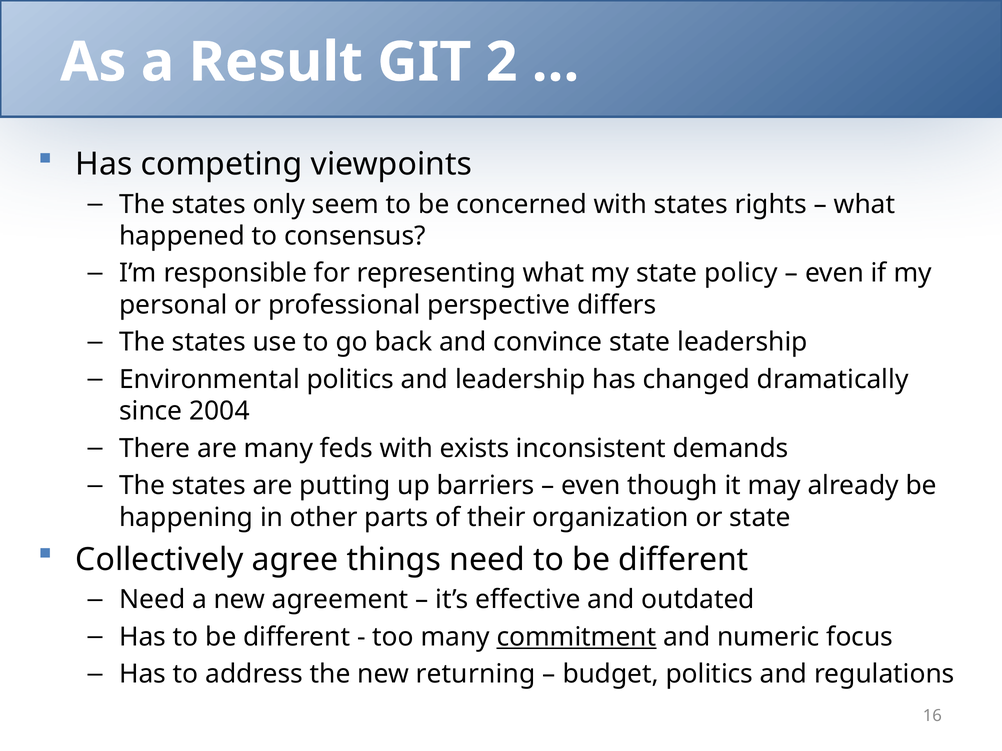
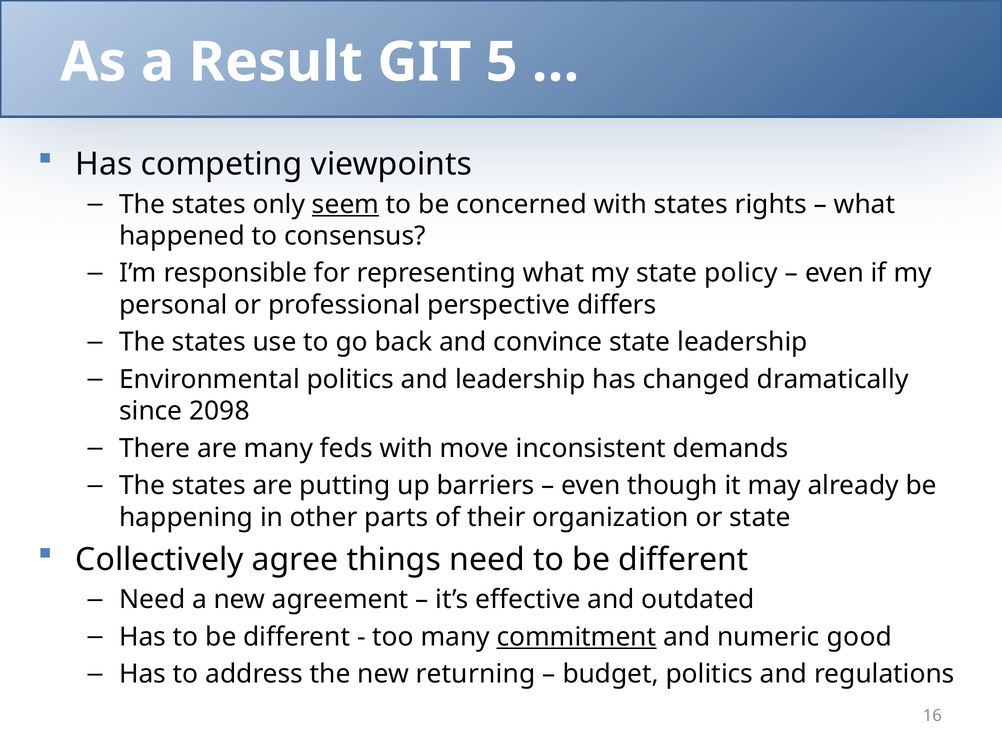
2: 2 -> 5
seem underline: none -> present
2004: 2004 -> 2098
exists: exists -> move
focus: focus -> good
